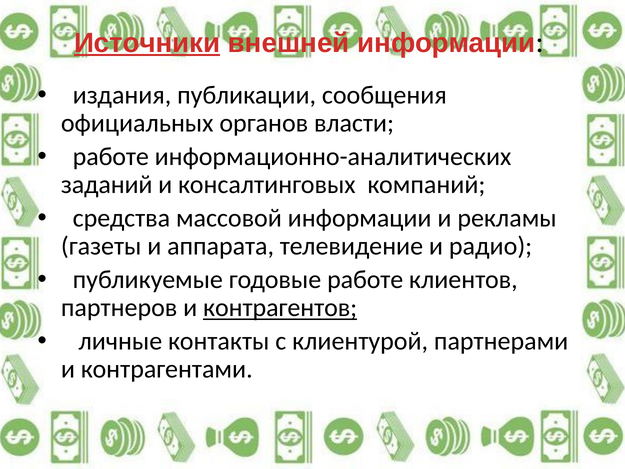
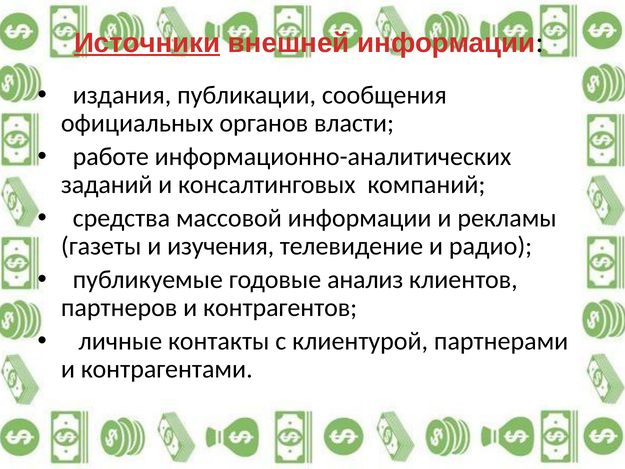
аппарата: аппарата -> изучения
годовые работе: работе -> анализ
контрагентов underline: present -> none
